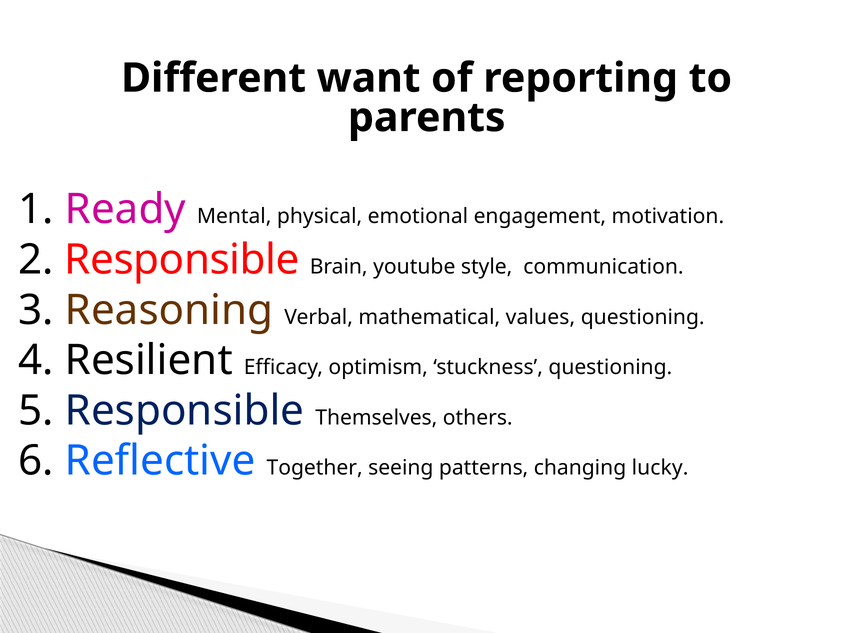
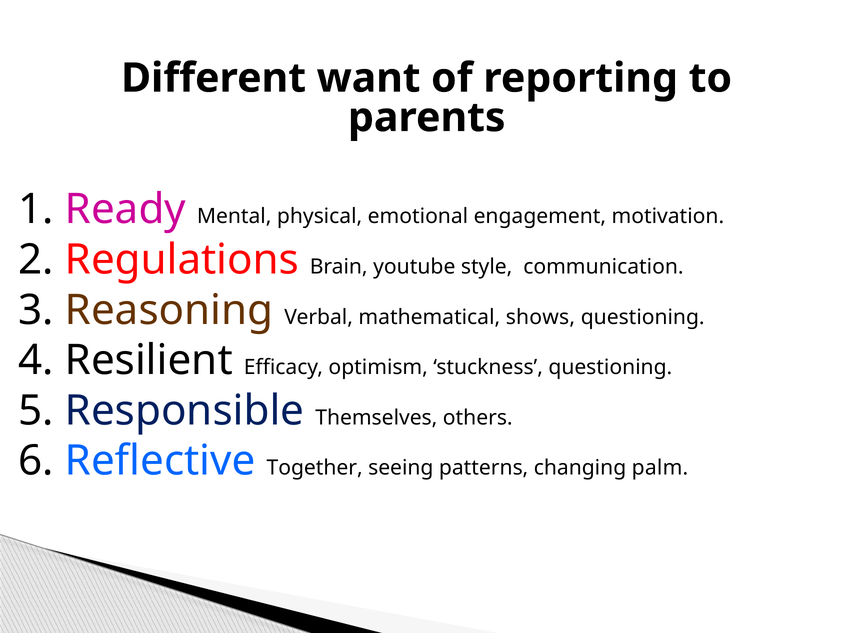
2 Responsible: Responsible -> Regulations
values: values -> shows
lucky: lucky -> palm
